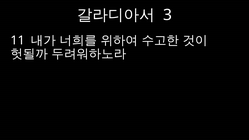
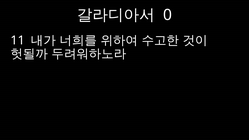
3: 3 -> 0
